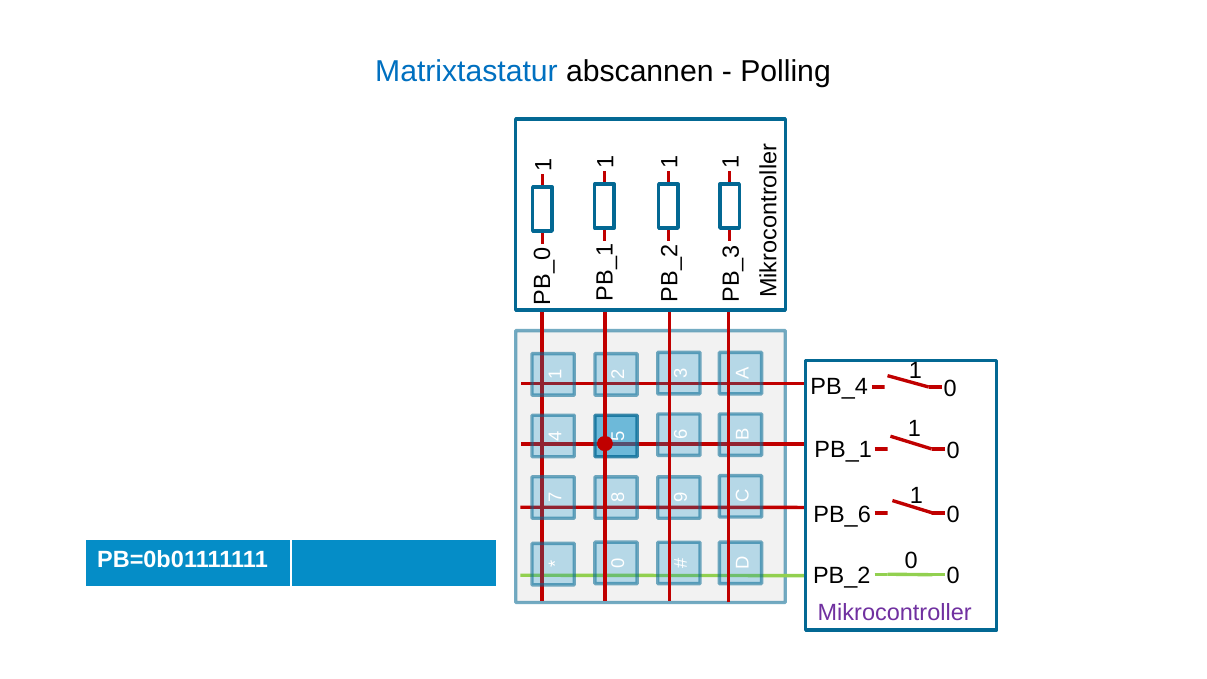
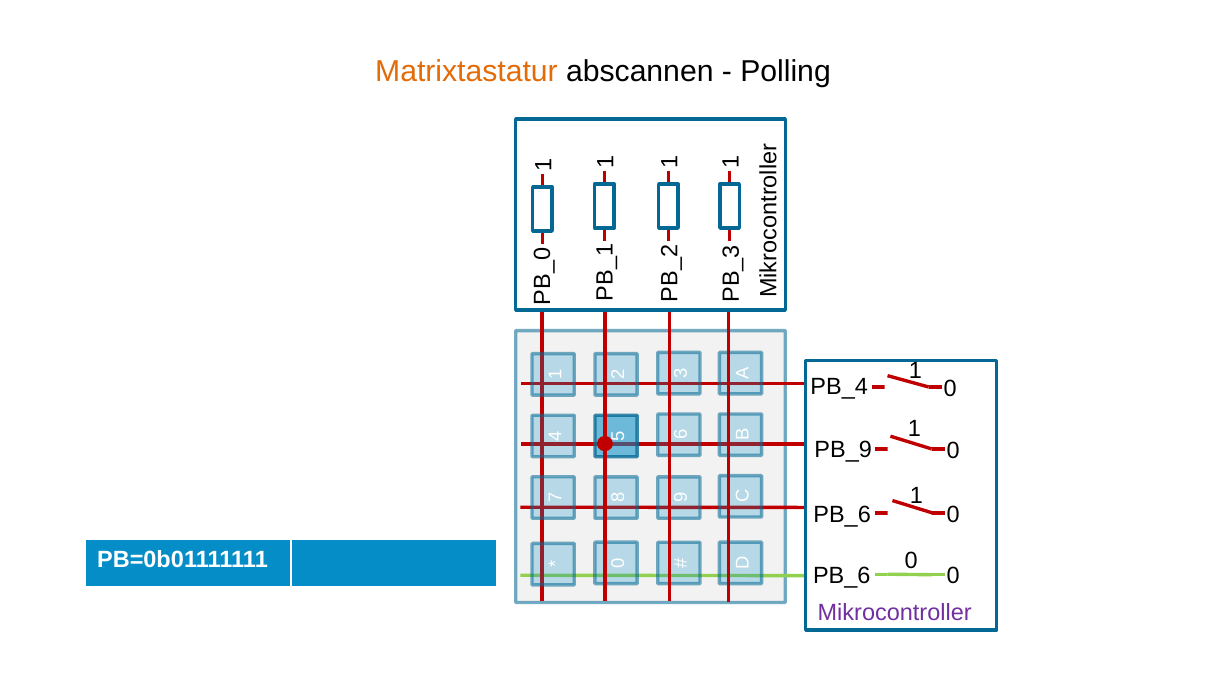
Matrixtastatur colour: blue -> orange
PB_1: PB_1 -> PB_9
PB_2 at (842, 576): PB_2 -> PB_6
